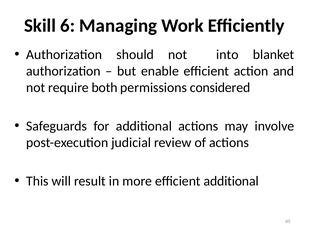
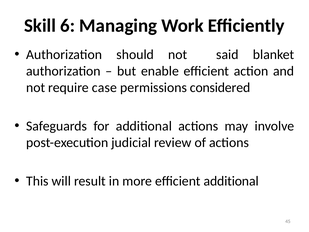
into: into -> said
both: both -> case
